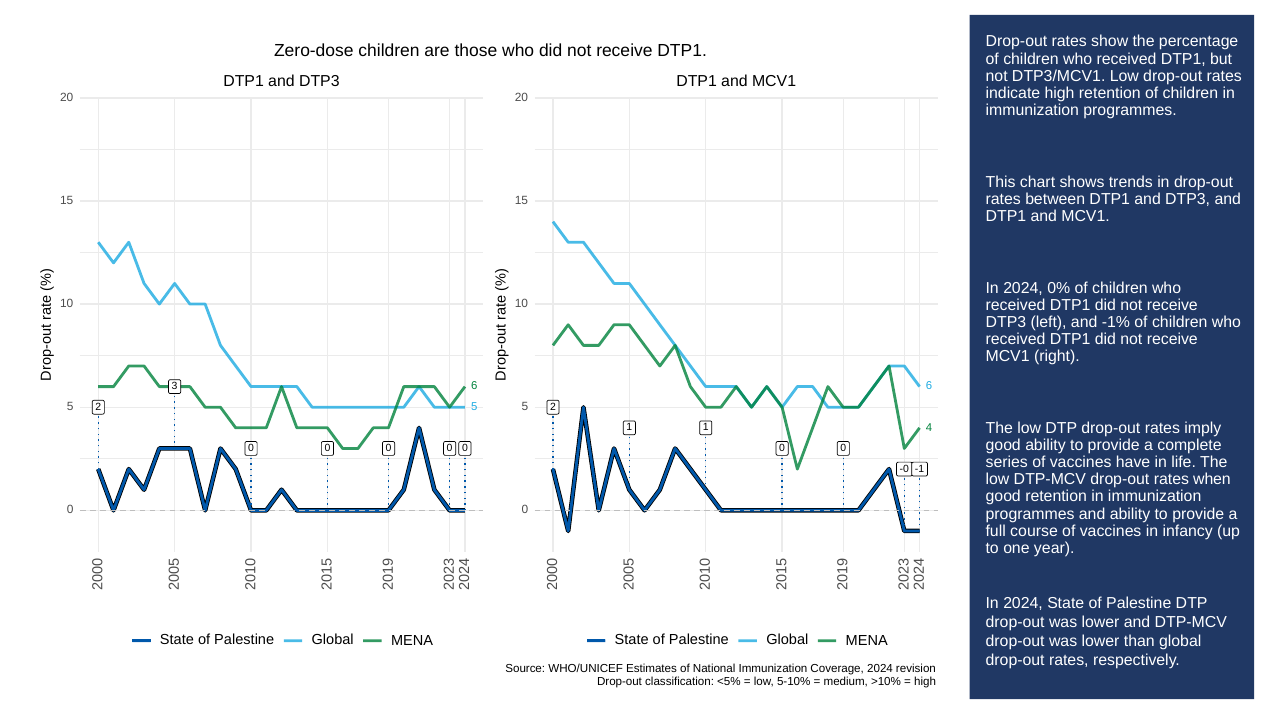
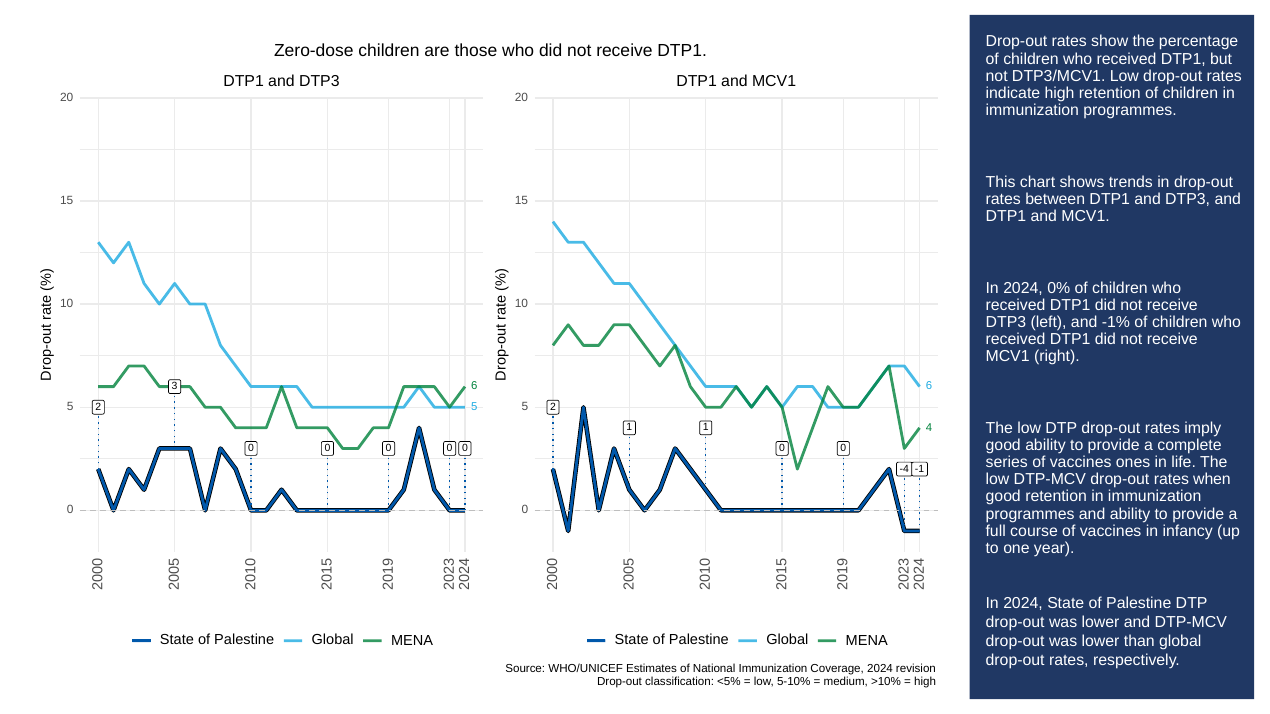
have: have -> ones
-0: -0 -> -4
